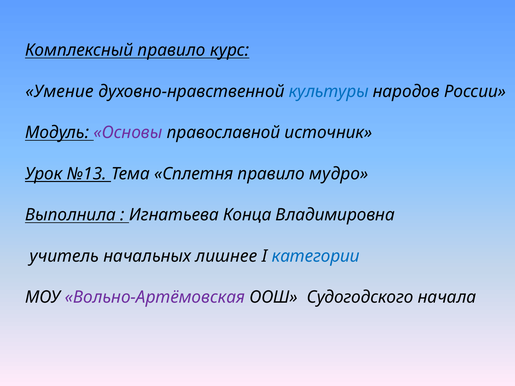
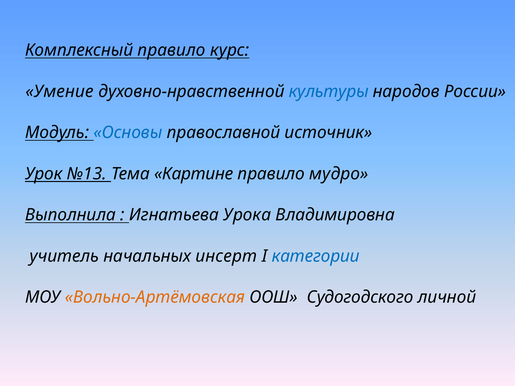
Основы colour: purple -> blue
Сплетня: Сплетня -> Картине
Конца: Конца -> Урока
лишнее: лишнее -> инсерт
Вольно-Артёмовская colour: purple -> orange
начала: начала -> личной
